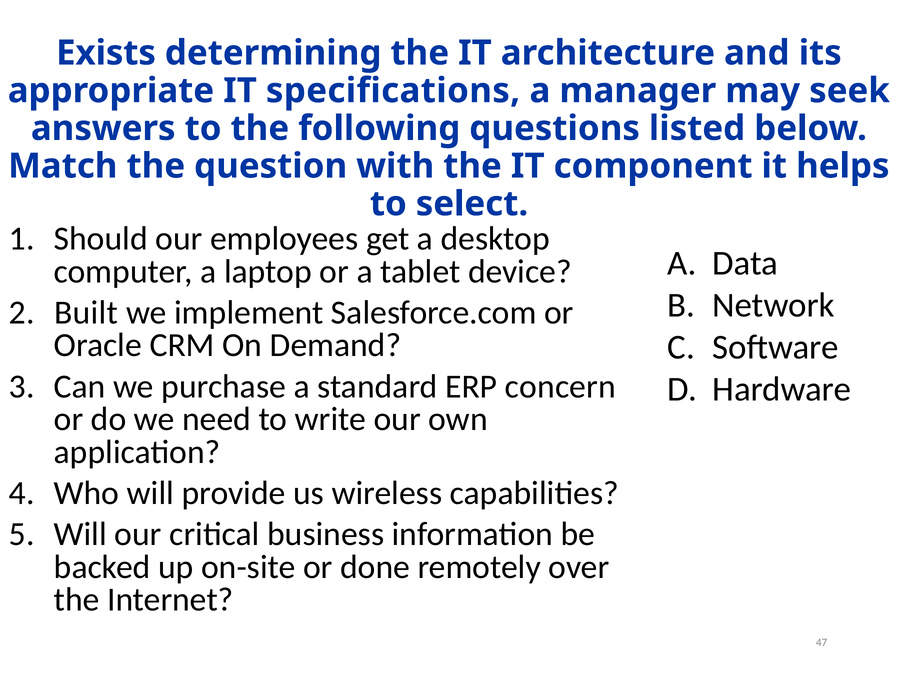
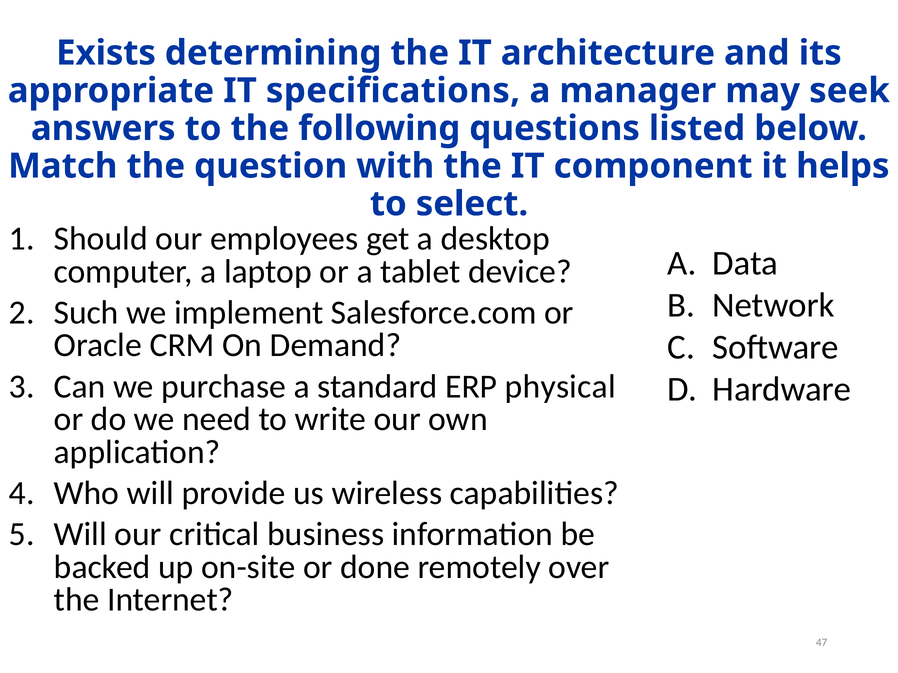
Built: Built -> Such
concern: concern -> physical
